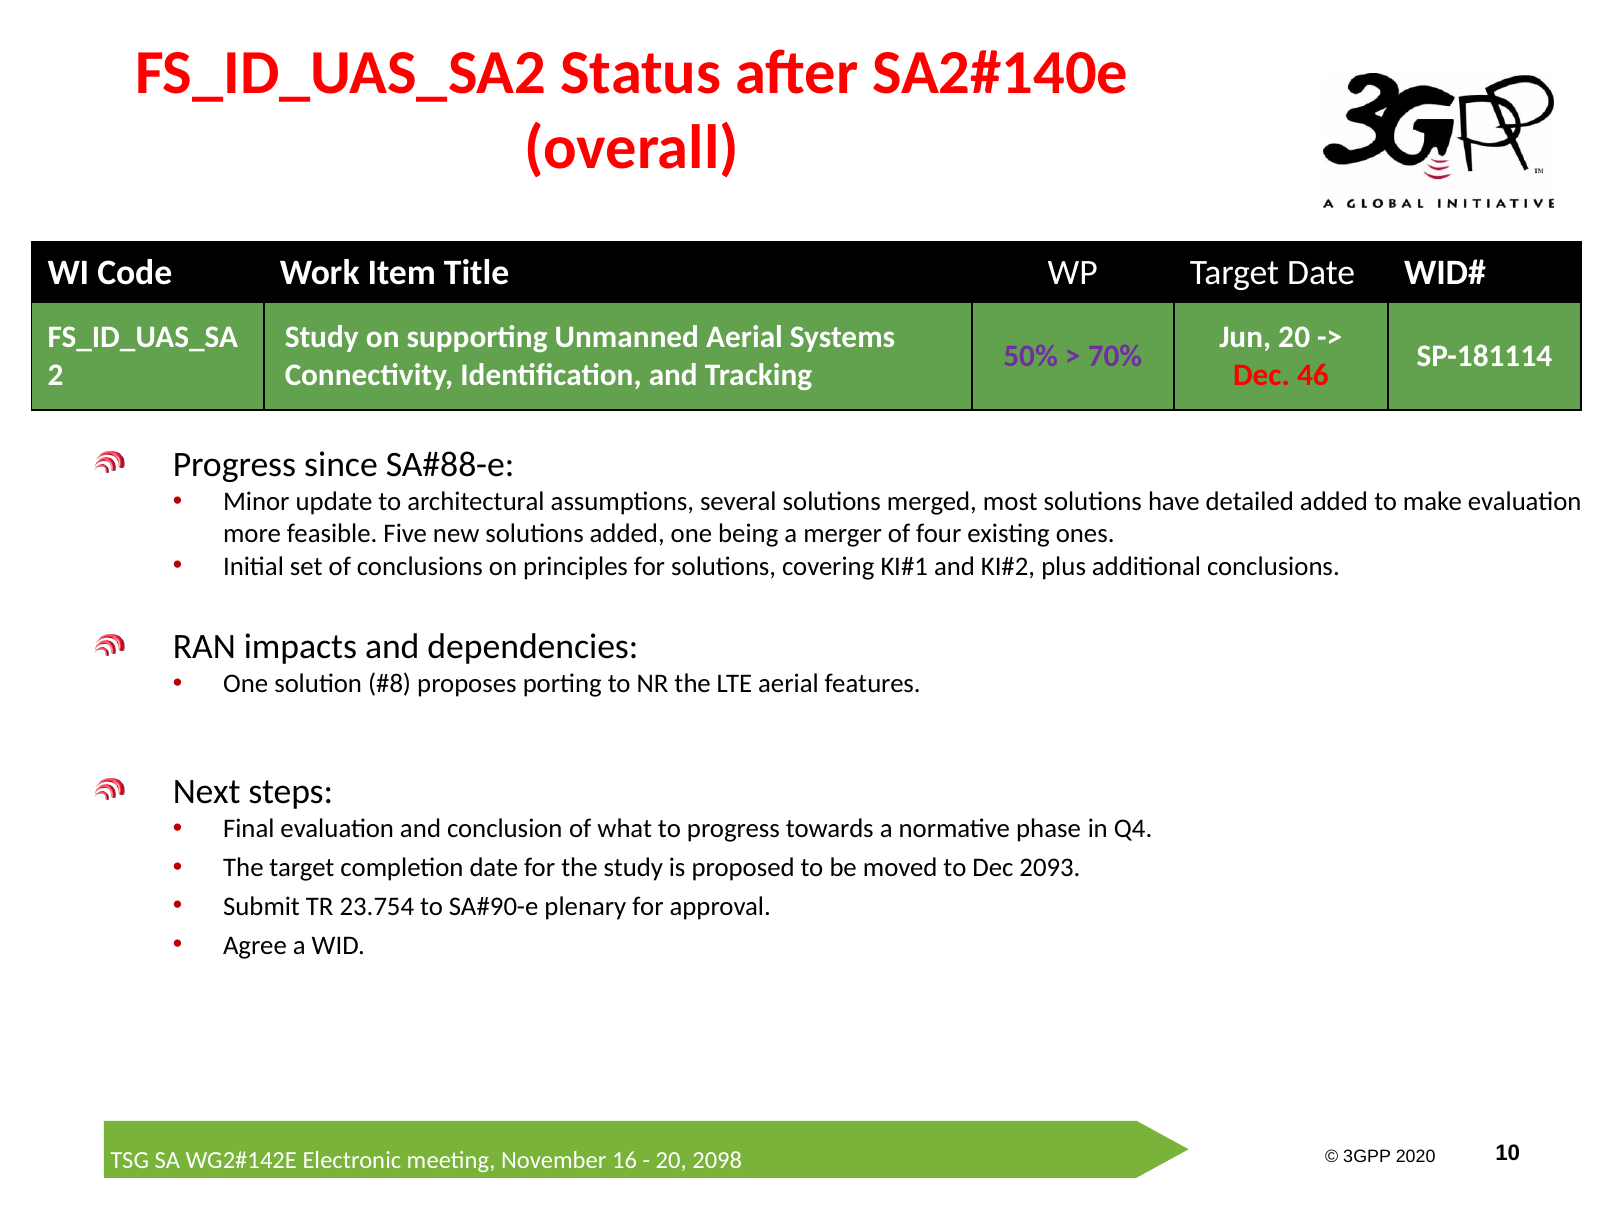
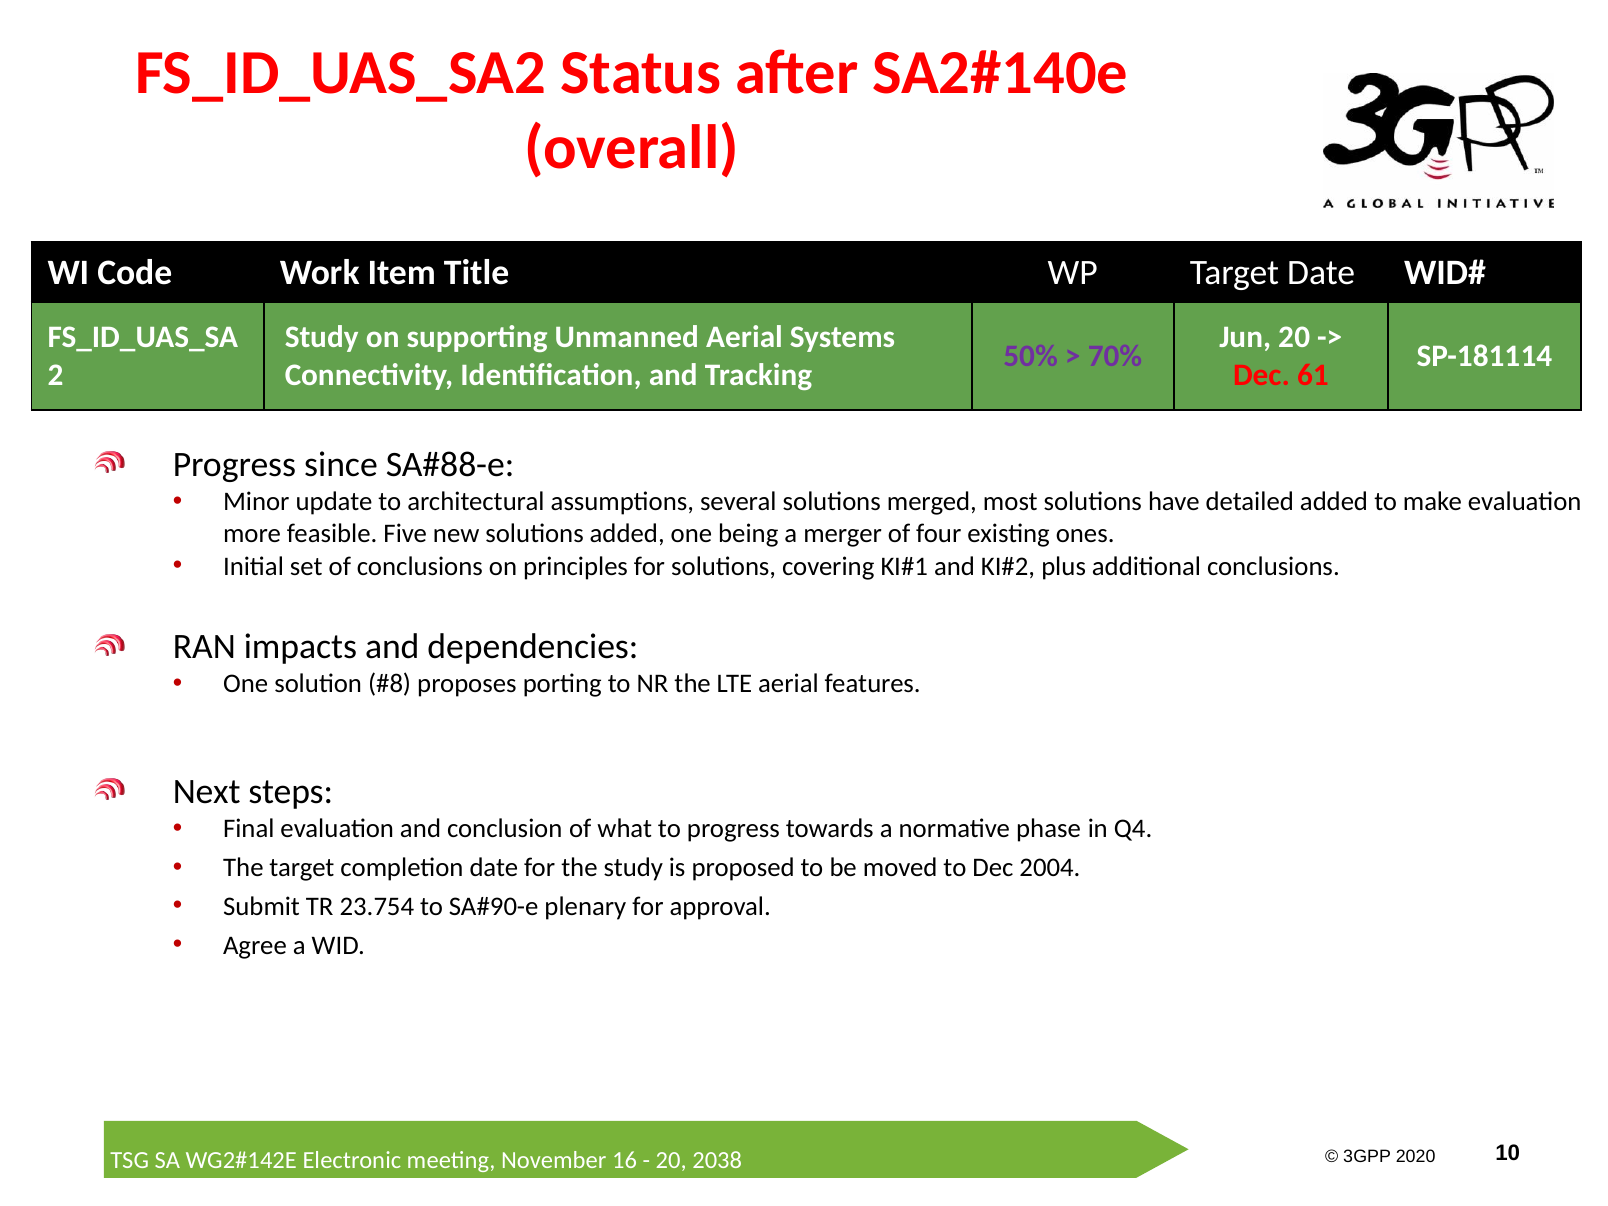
46: 46 -> 61
2093: 2093 -> 2004
2098: 2098 -> 2038
